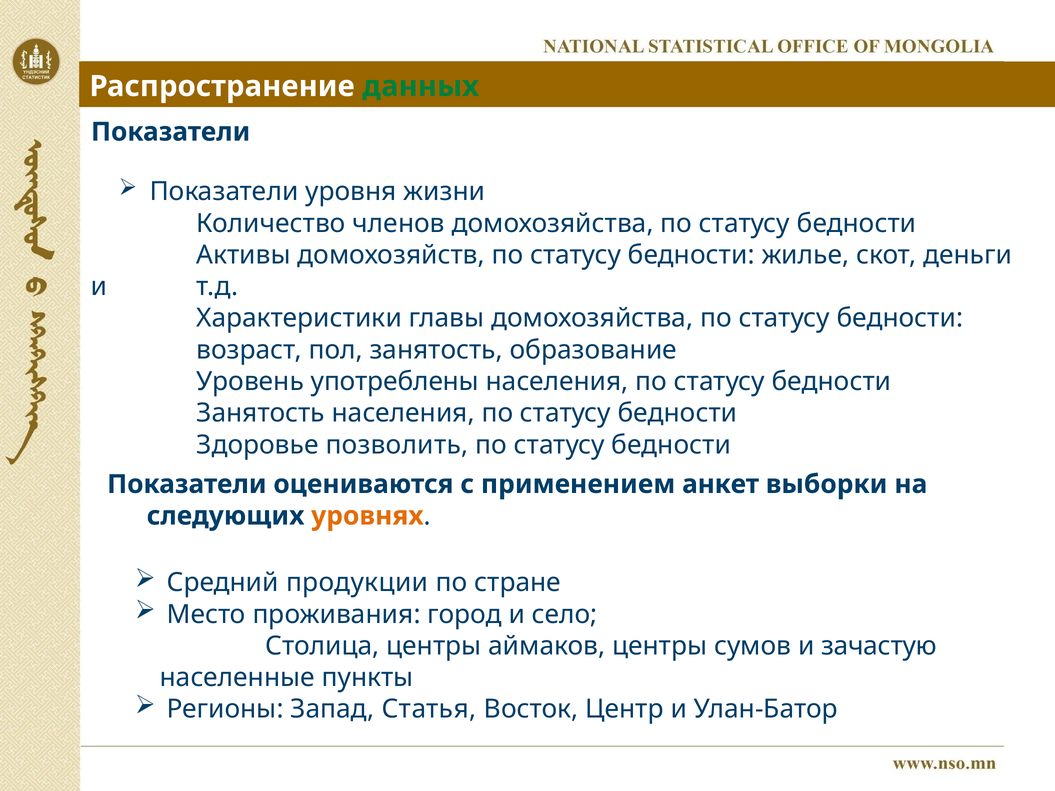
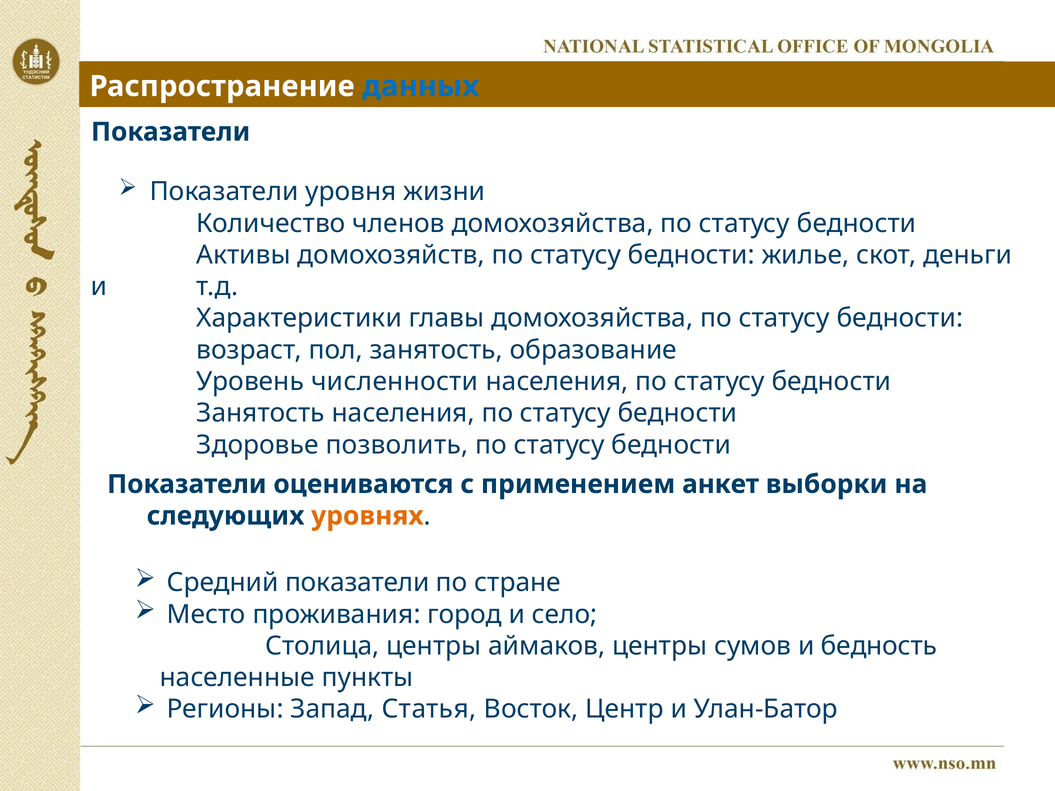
данных colour: green -> blue
употреблены: употреблены -> численности
Средний продукции: продукции -> показатели
зачастую: зачастую -> бедность
